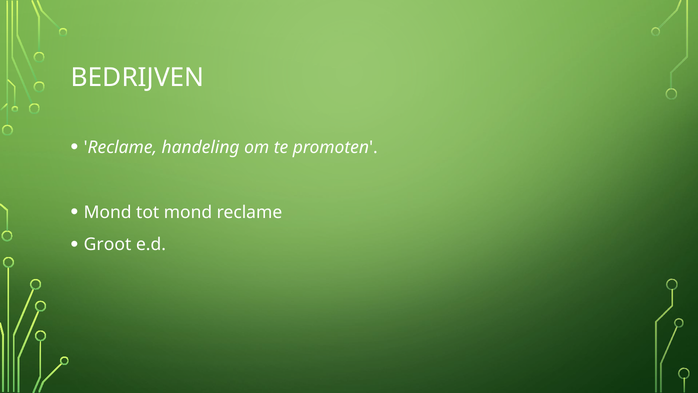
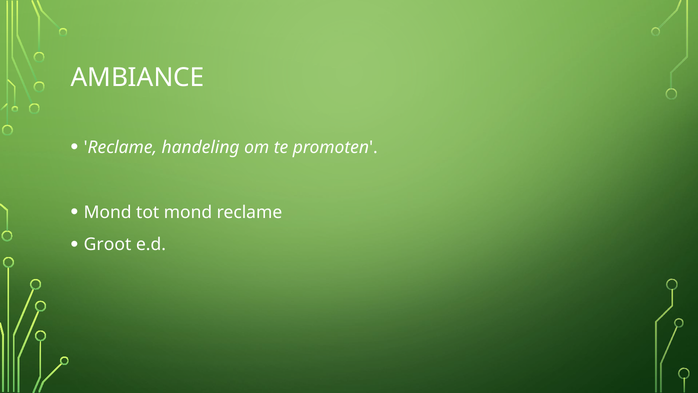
BEDRIJVEN: BEDRIJVEN -> AMBIANCE
